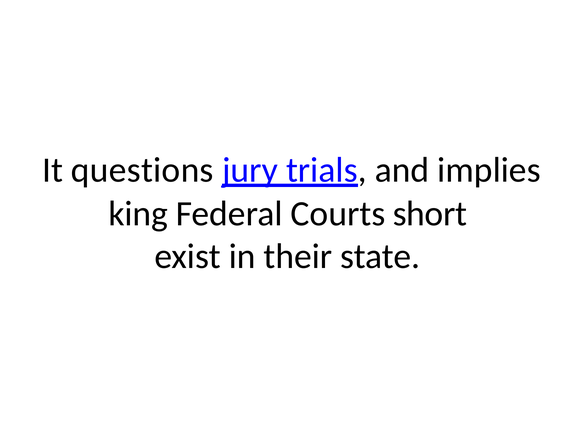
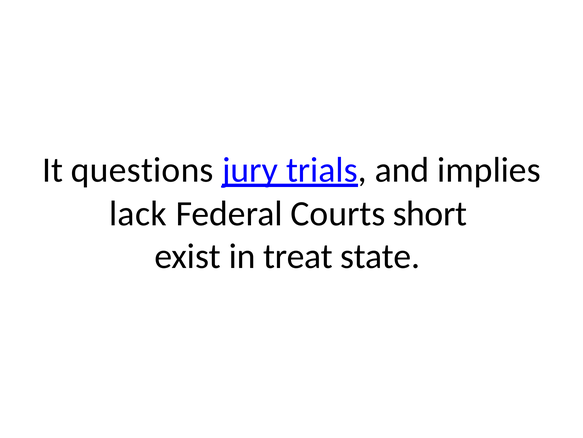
king: king -> lack
their: their -> treat
